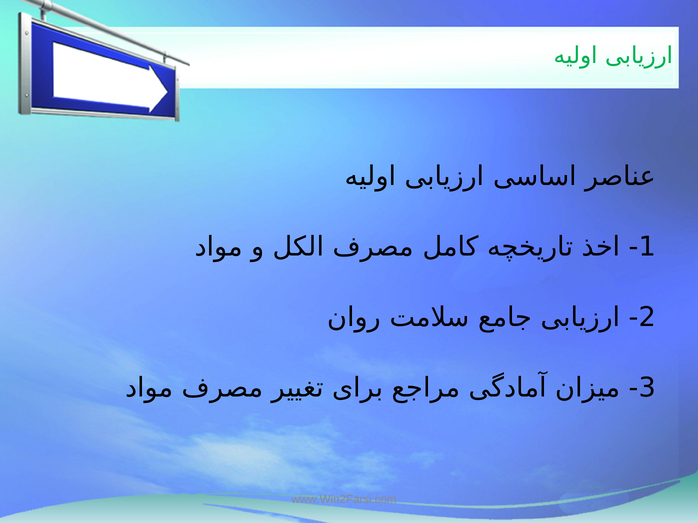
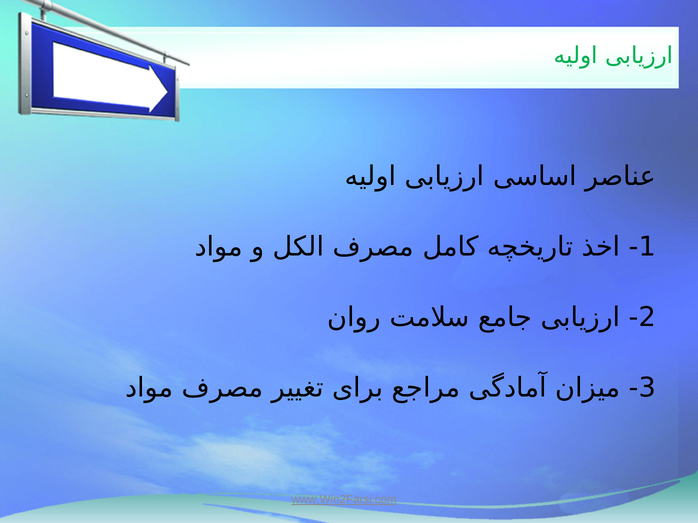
www.Win2Farsi.com underline: none -> present
